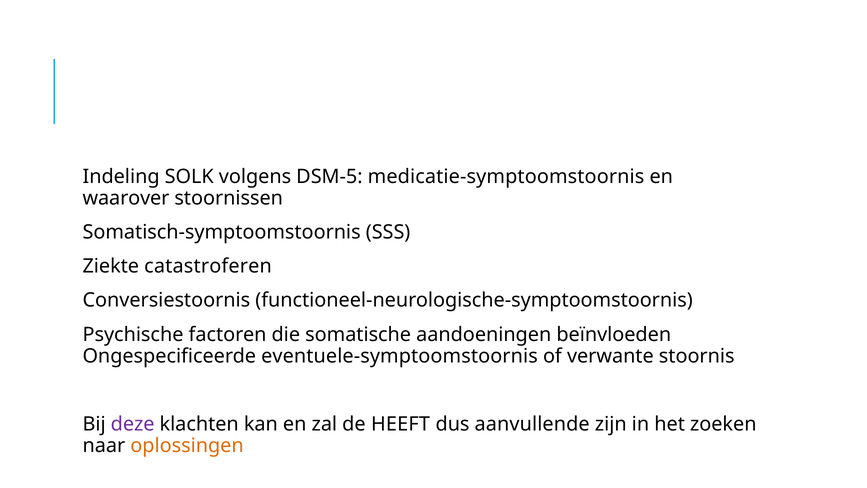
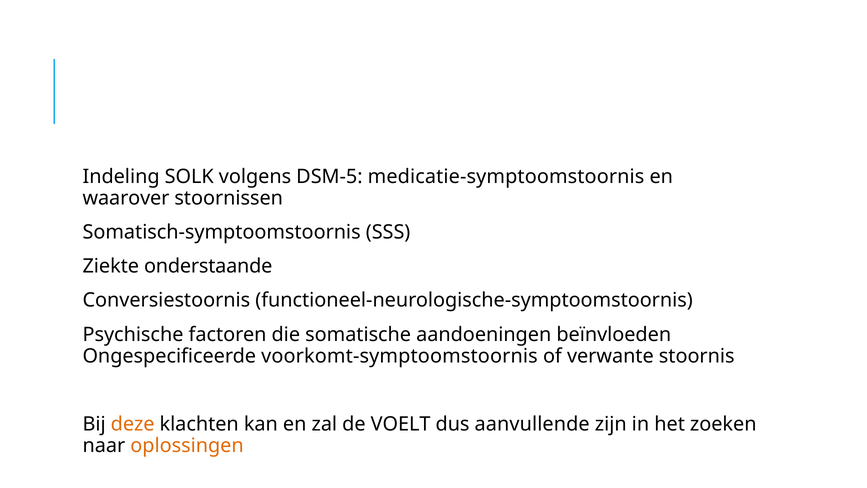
catastroferen: catastroferen -> onderstaande
eventuele-symptoomstoornis: eventuele-symptoomstoornis -> voorkomt-symptoomstoornis
deze colour: purple -> orange
HEEFT: HEEFT -> VOELT
